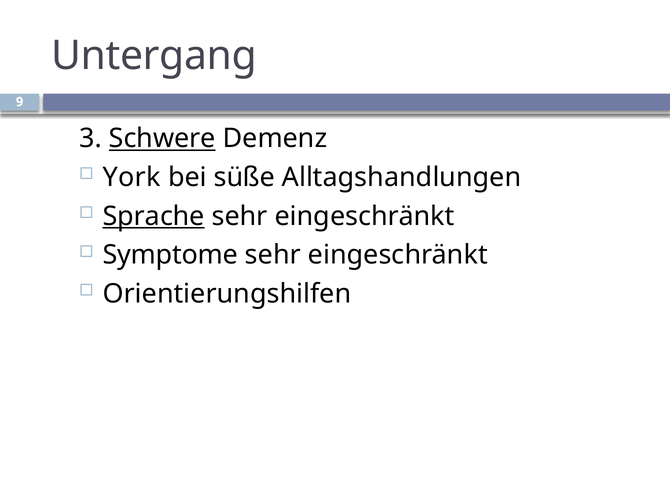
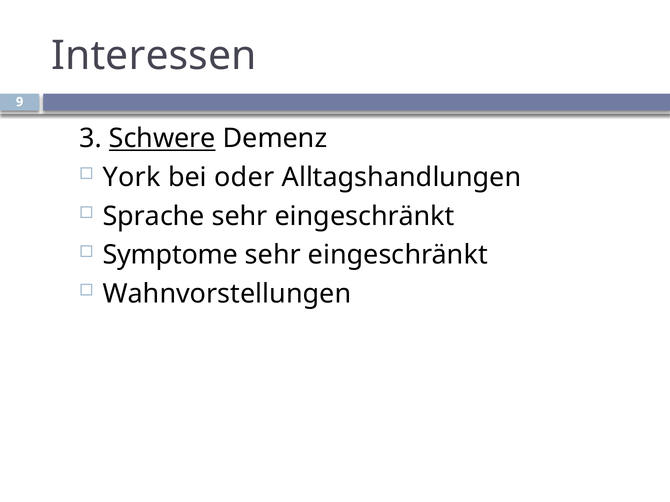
Untergang: Untergang -> Interessen
süße: süße -> oder
Sprache underline: present -> none
Orientierungshilfen: Orientierungshilfen -> Wahnvorstellungen
